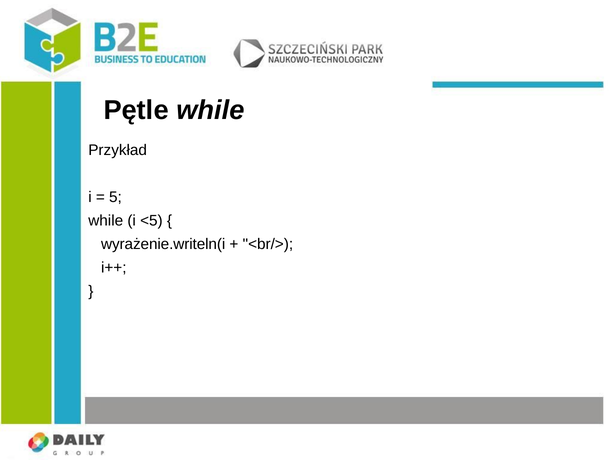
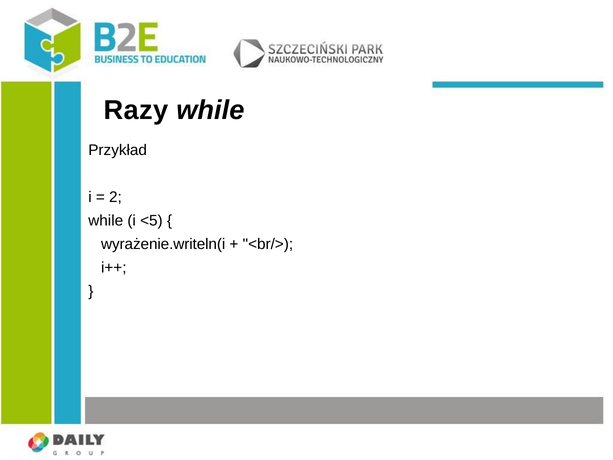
Pętle: Pętle -> Razy
5: 5 -> 2
